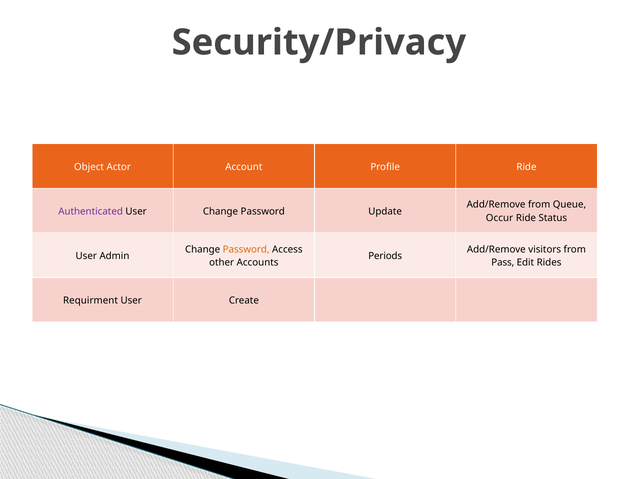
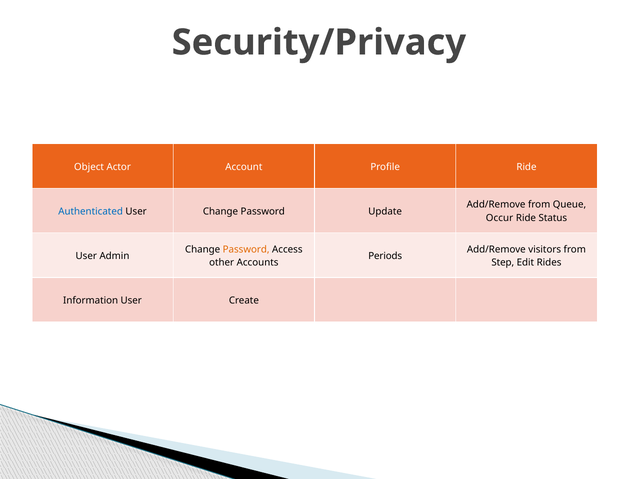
Authenticated colour: purple -> blue
Pass: Pass -> Step
Requirment: Requirment -> Information
